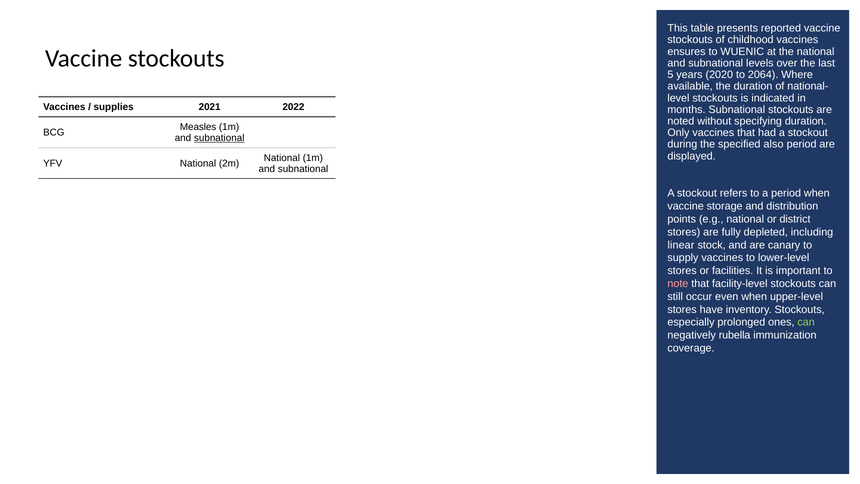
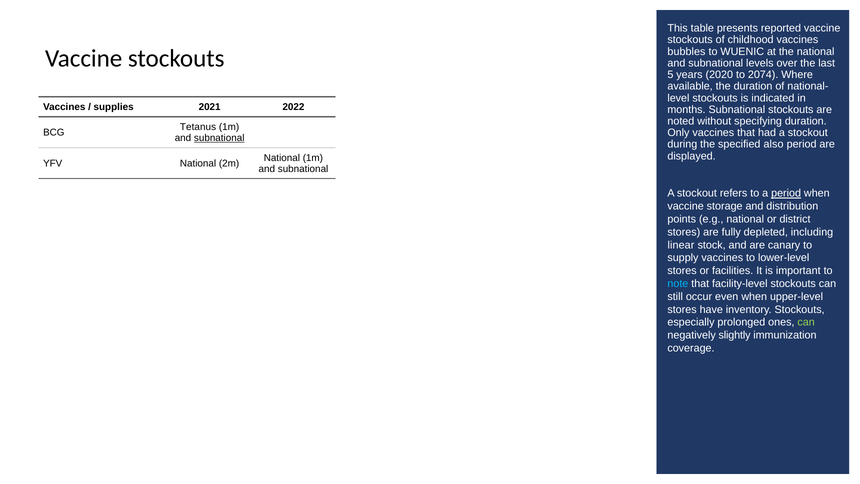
ensures: ensures -> bubbles
2064: 2064 -> 2074
Measles: Measles -> Tetanus
period at (786, 193) underline: none -> present
note colour: pink -> light blue
rubella: rubella -> slightly
